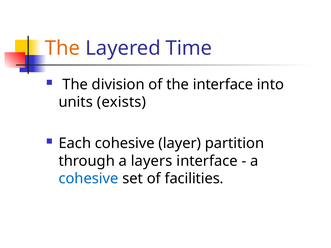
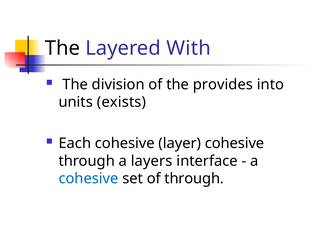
The at (63, 48) colour: orange -> black
Time: Time -> With
the interface: interface -> provides
layer partition: partition -> cohesive
of facilities: facilities -> through
